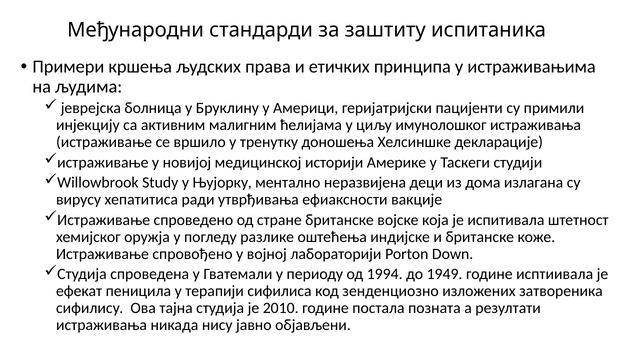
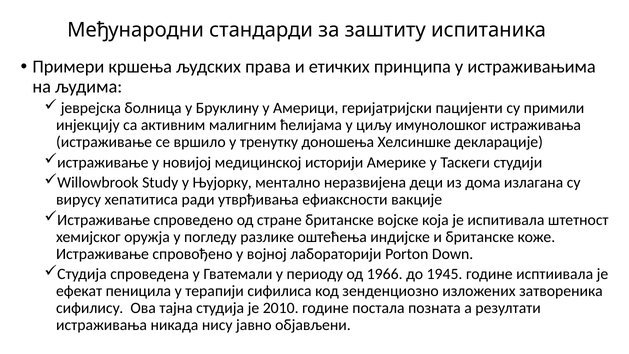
1994: 1994 -> 1966
1949: 1949 -> 1945
